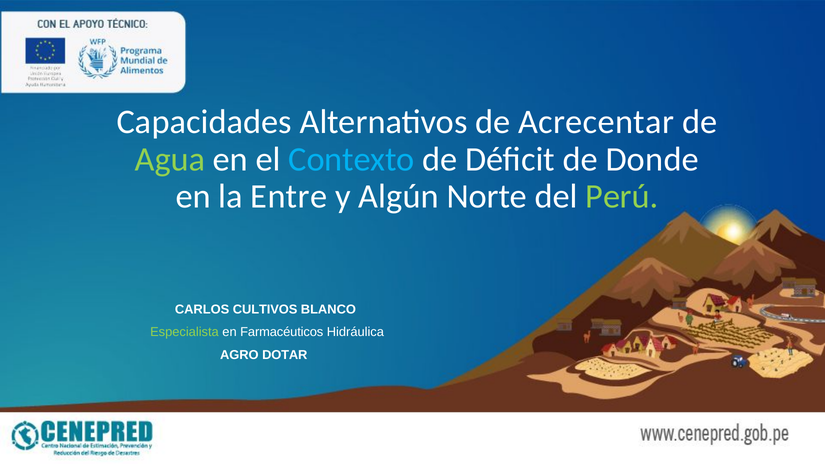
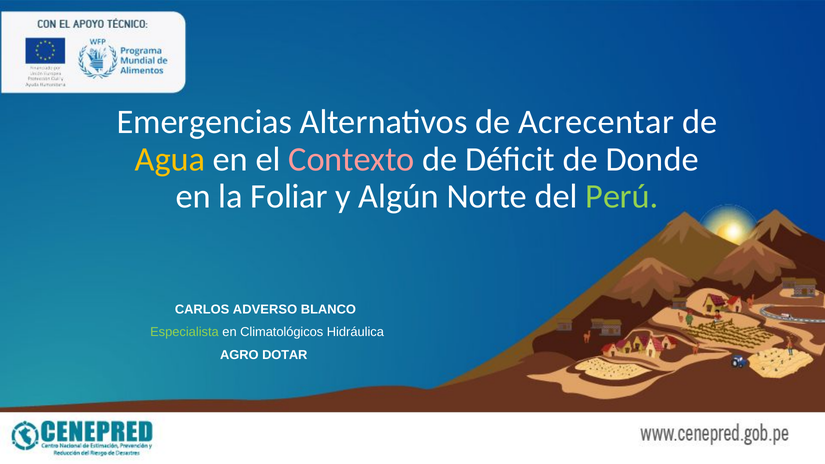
Capacidades: Capacidades -> Emergencias
Agua colour: light green -> yellow
Contexto colour: light blue -> pink
Entre: Entre -> Foliar
CULTIVOS: CULTIVOS -> ADVERSO
Farmacéuticos: Farmacéuticos -> Climatológicos
